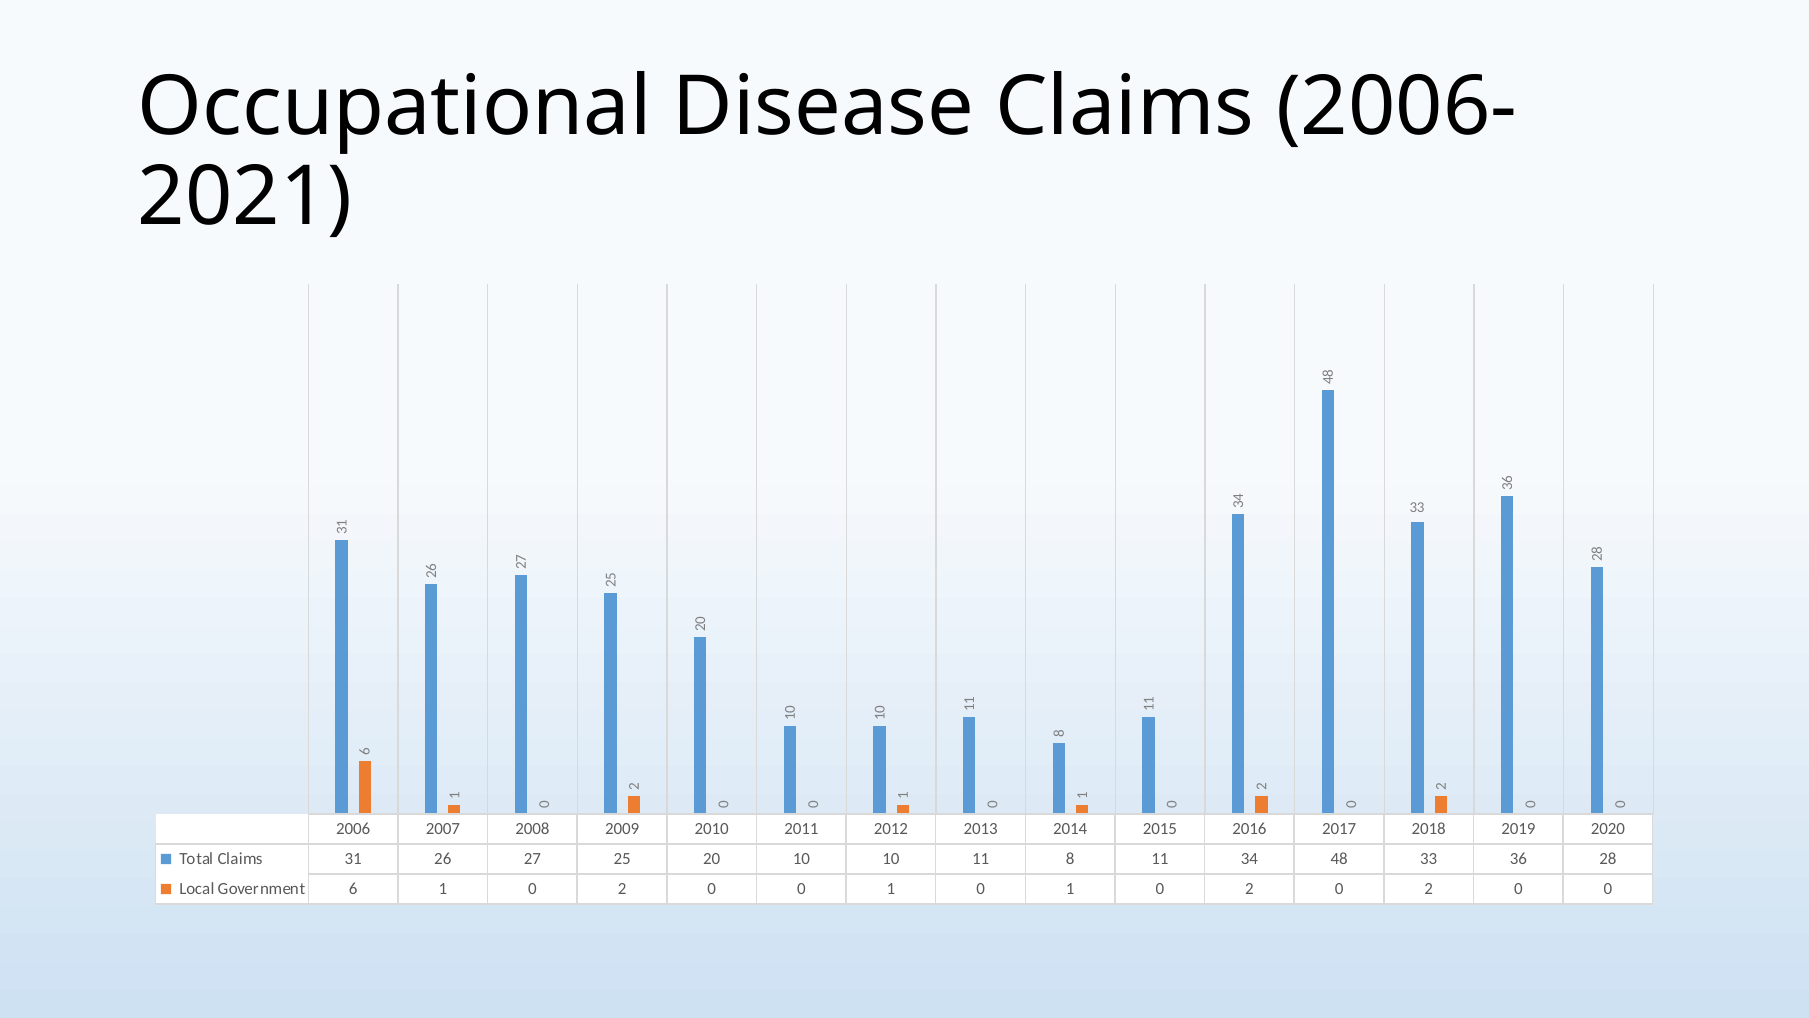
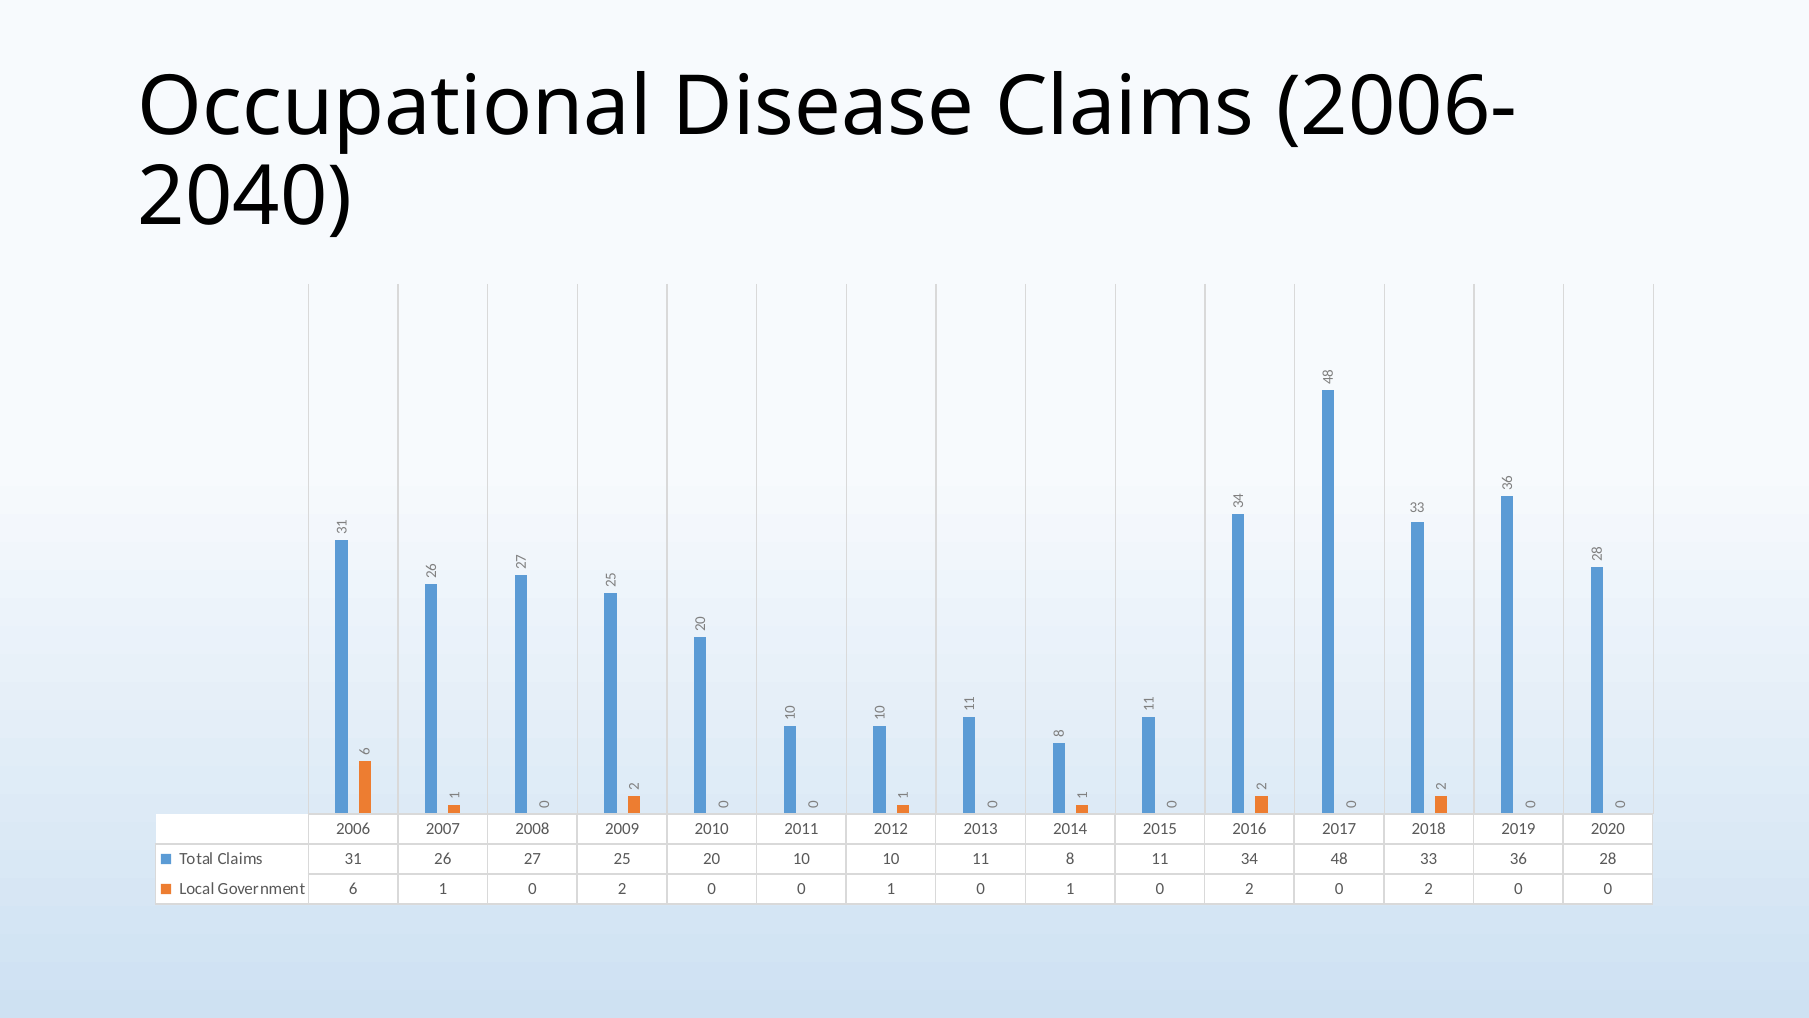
2021: 2021 -> 2040
